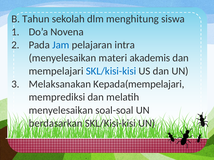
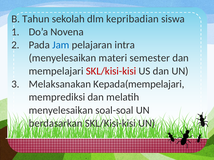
menghitung: menghitung -> kepribadian
akademis: akademis -> semester
SKL/kisi-kisi at (111, 71) colour: blue -> red
